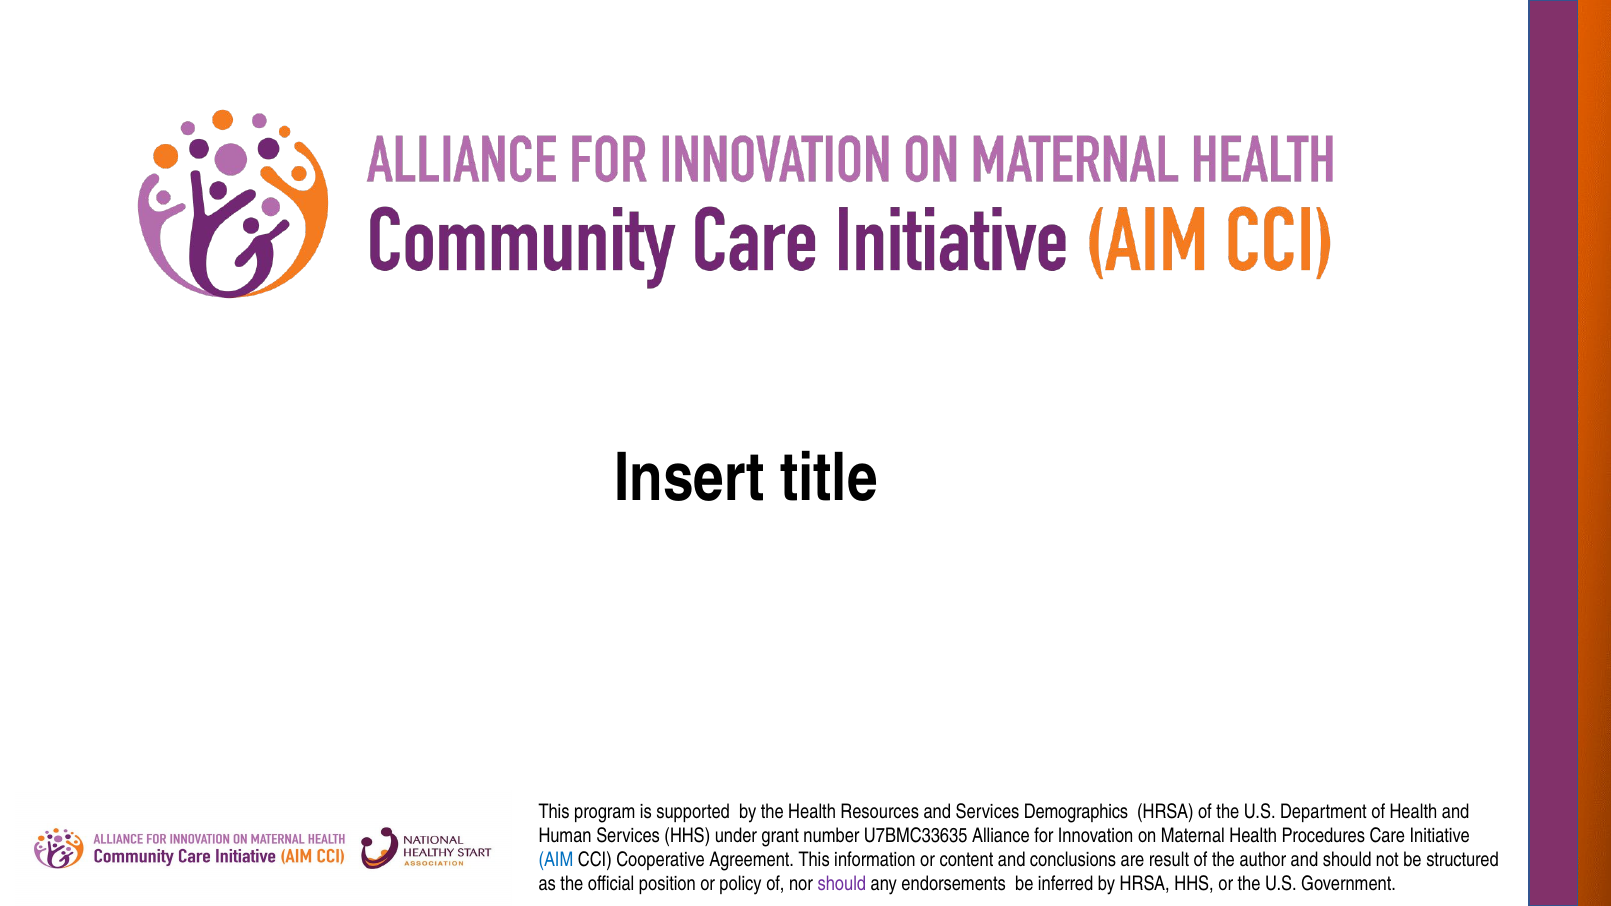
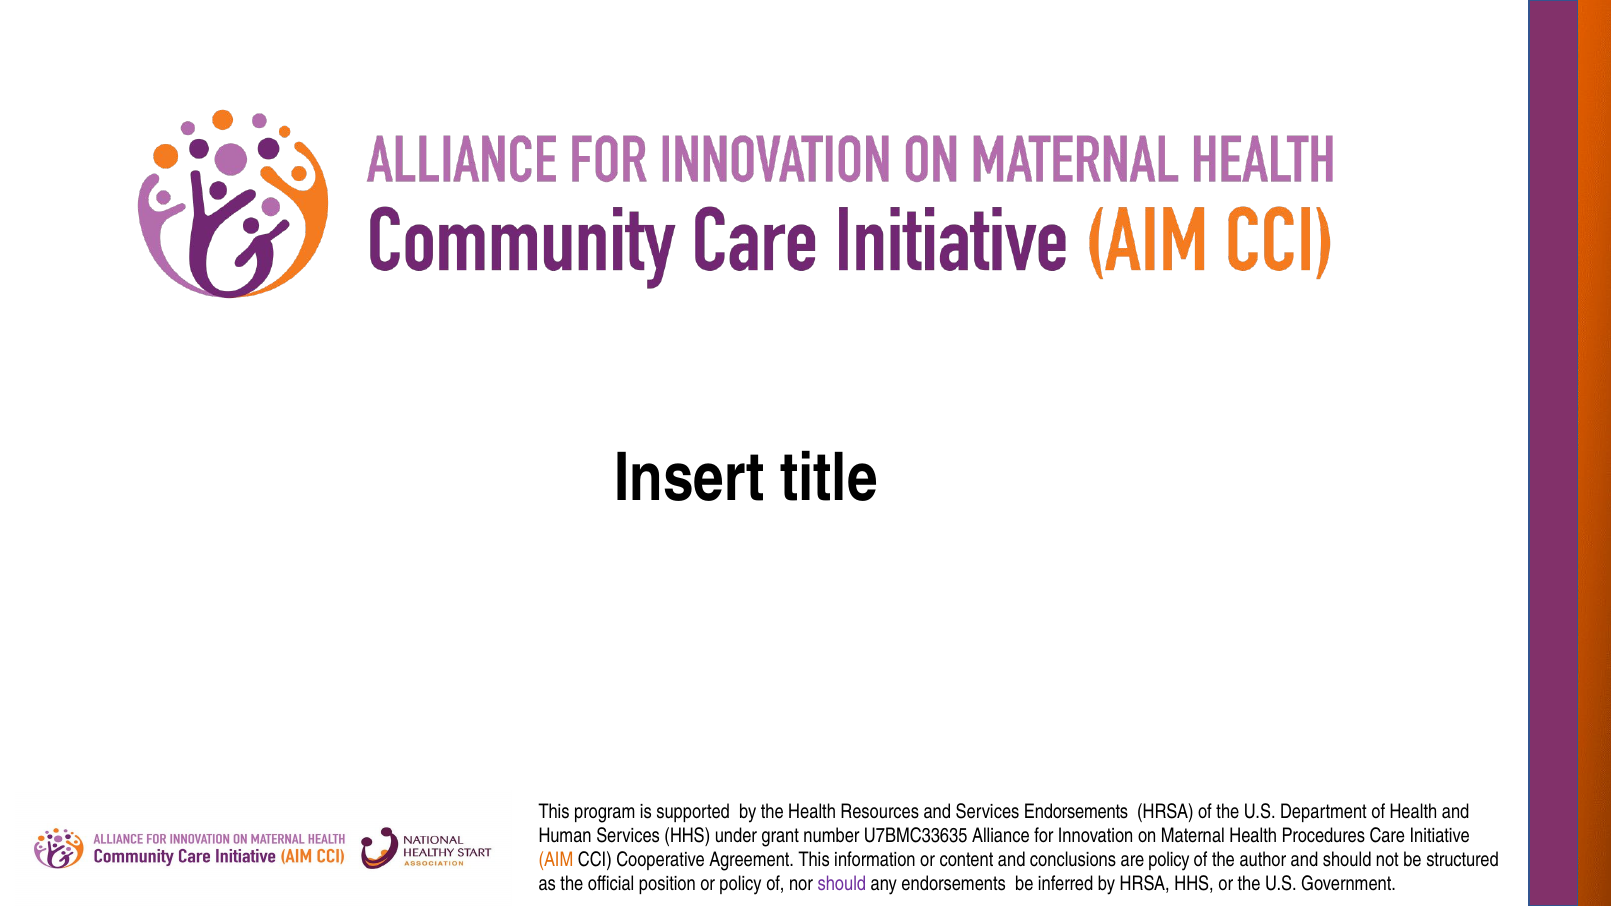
Services Demographics: Demographics -> Endorsements
AIM colour: blue -> orange
are result: result -> policy
